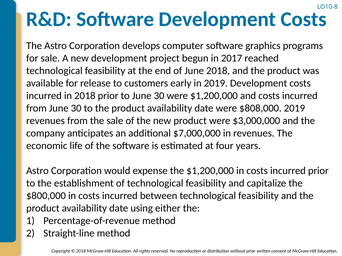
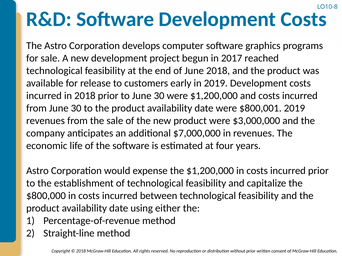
$808,000: $808,000 -> $800,001
